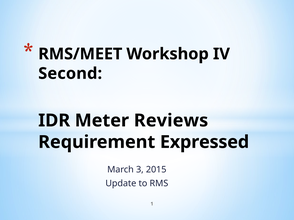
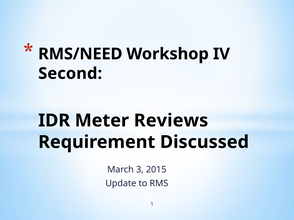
RMS/MEET: RMS/MEET -> RMS/NEED
Expressed: Expressed -> Discussed
